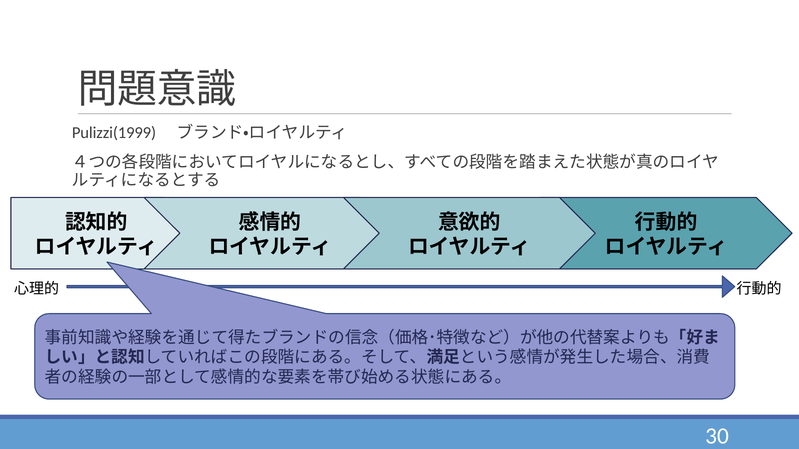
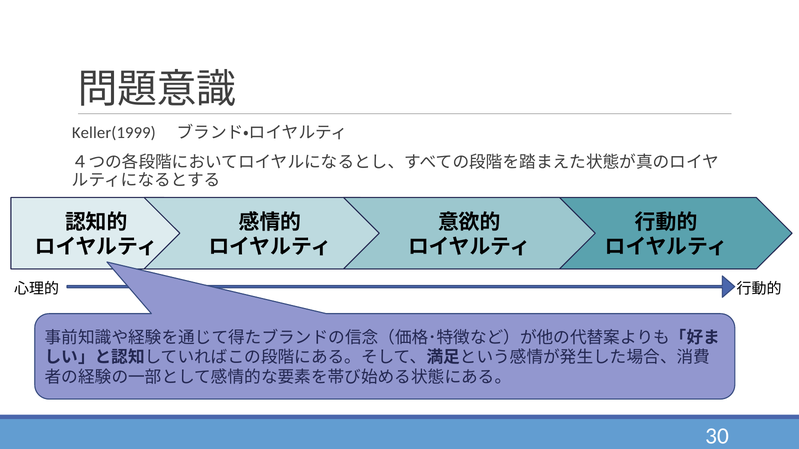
Pulizzi(1999: Pulizzi(1999 -> Keller(1999
